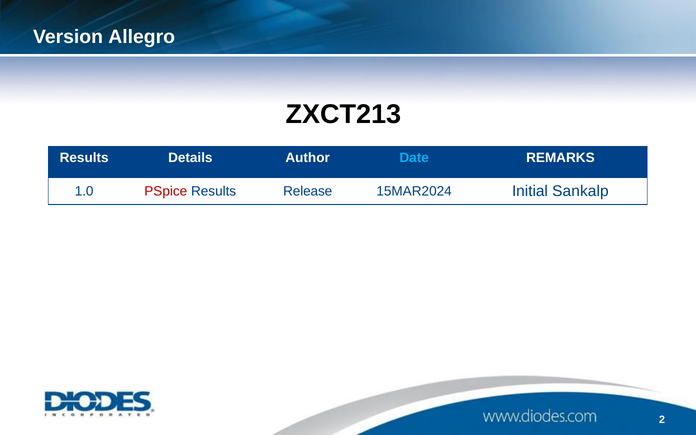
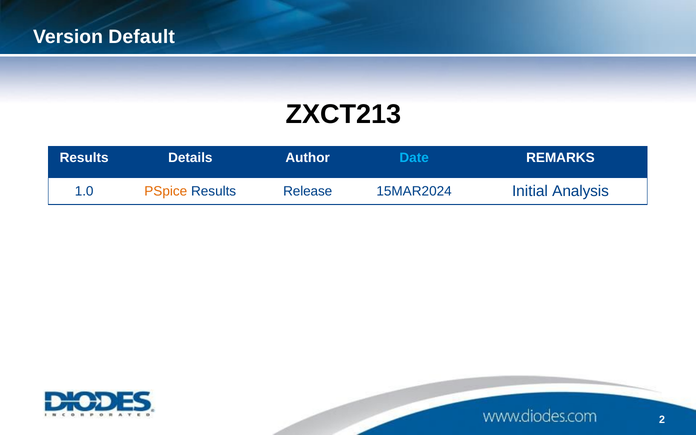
Allegro: Allegro -> Default
PSpice colour: red -> orange
Sankalp: Sankalp -> Analysis
